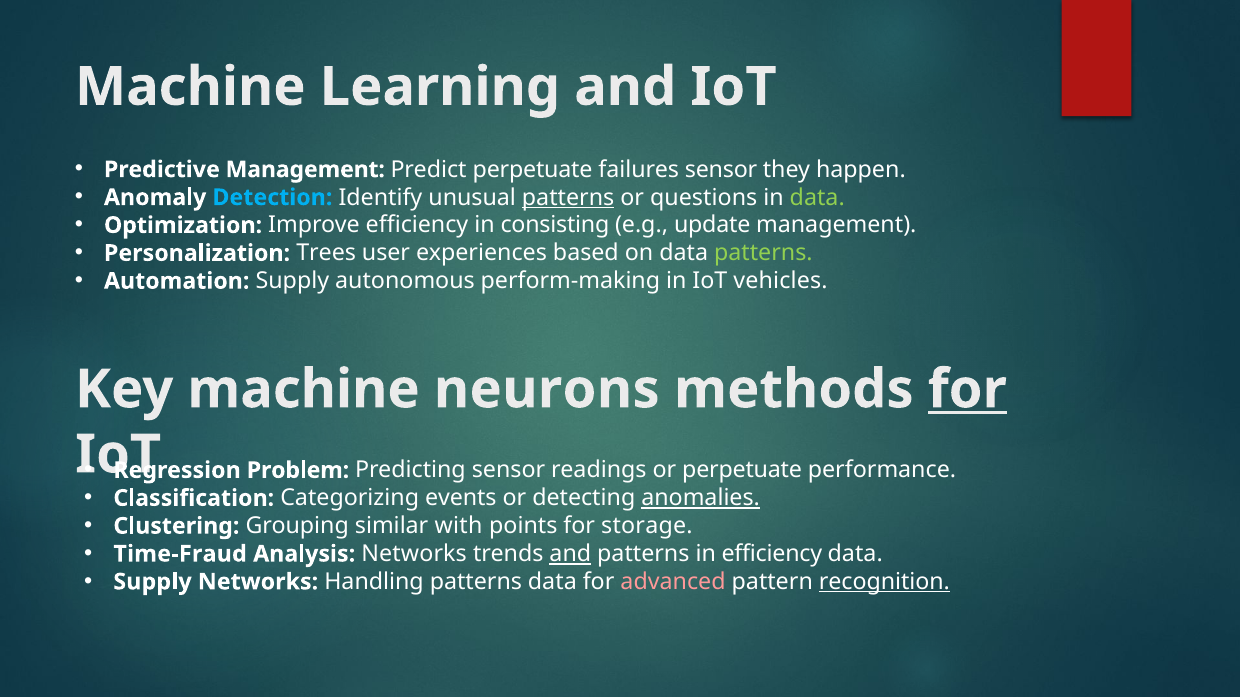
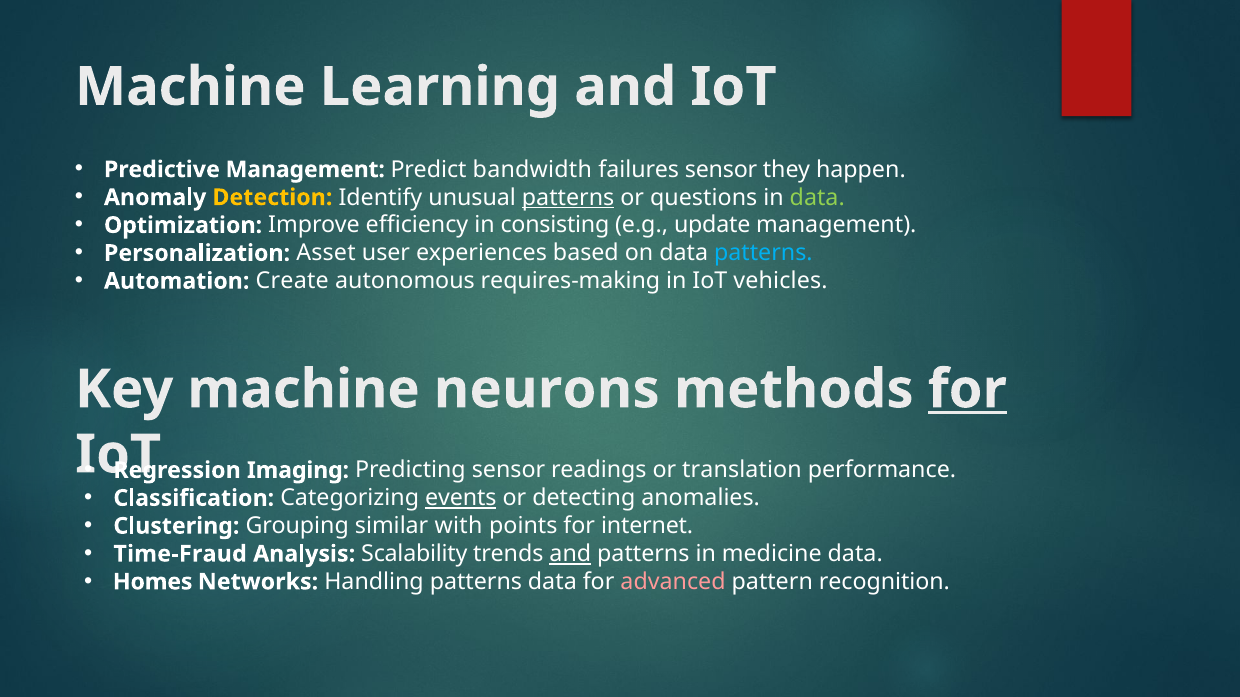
Predict perpetuate: perpetuate -> bandwidth
Detection colour: light blue -> yellow
Trees: Trees -> Asset
patterns at (763, 253) colour: light green -> light blue
Automation Supply: Supply -> Create
perform-making: perform-making -> requires-making
Problem: Problem -> Imaging
or perpetuate: perpetuate -> translation
events underline: none -> present
anomalies underline: present -> none
storage: storage -> internet
Analysis Networks: Networks -> Scalability
in efficiency: efficiency -> medicine
Supply at (152, 582): Supply -> Homes
recognition underline: present -> none
